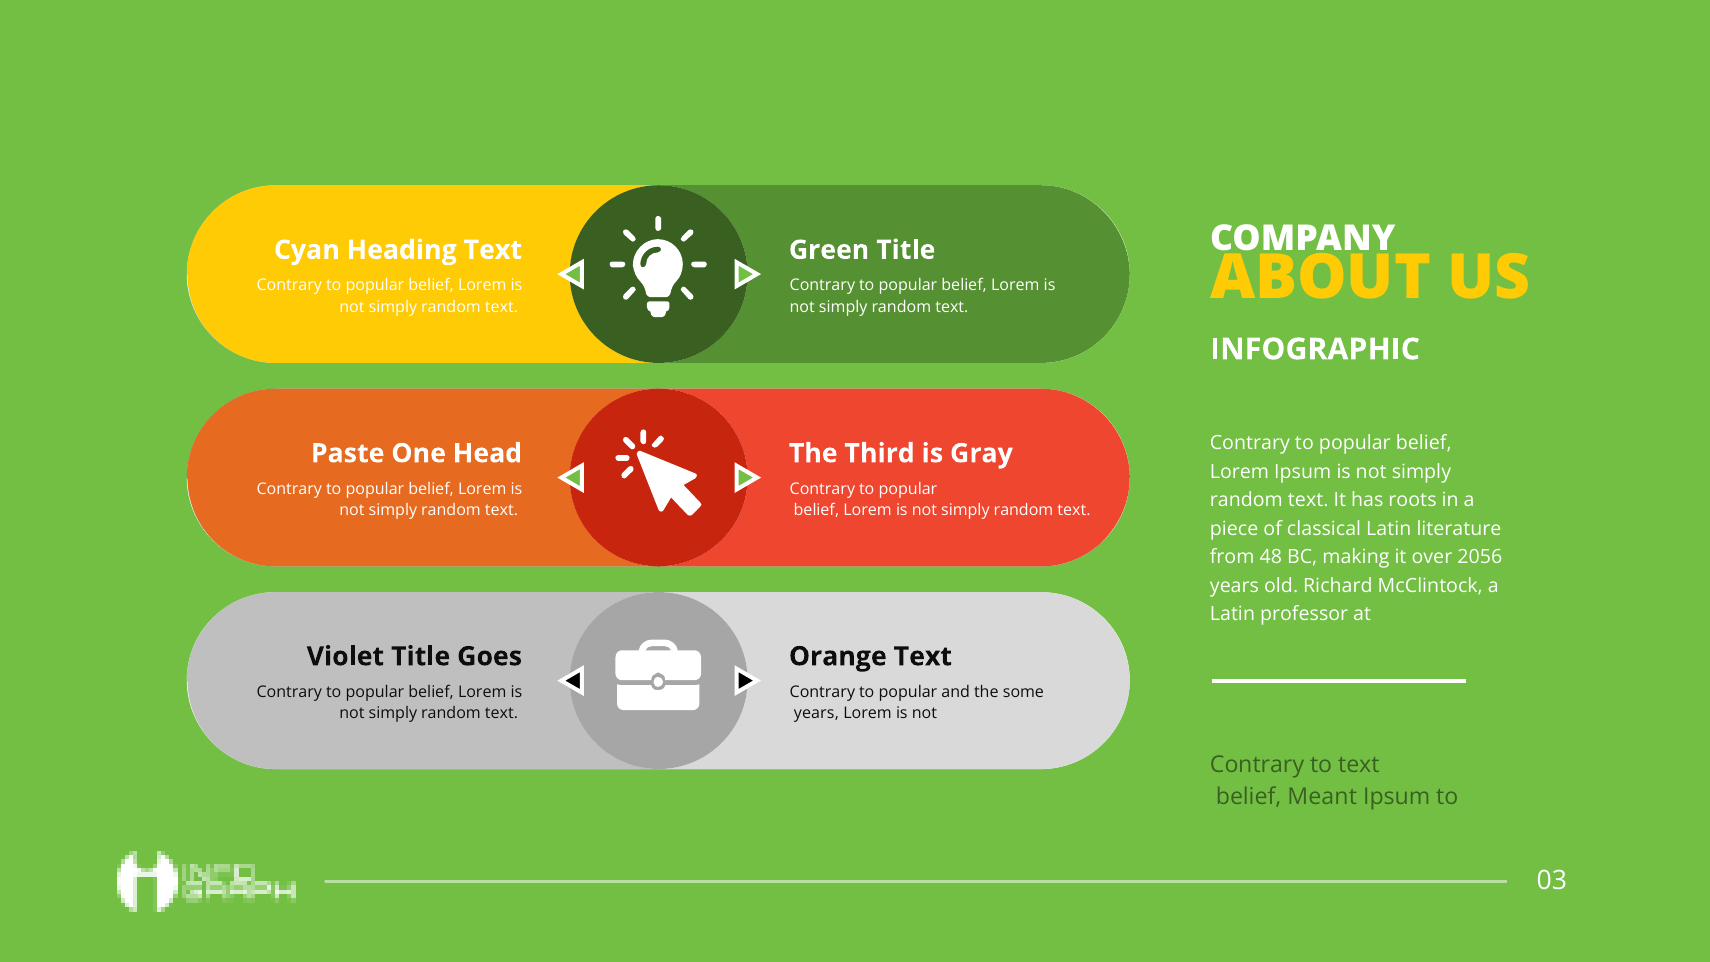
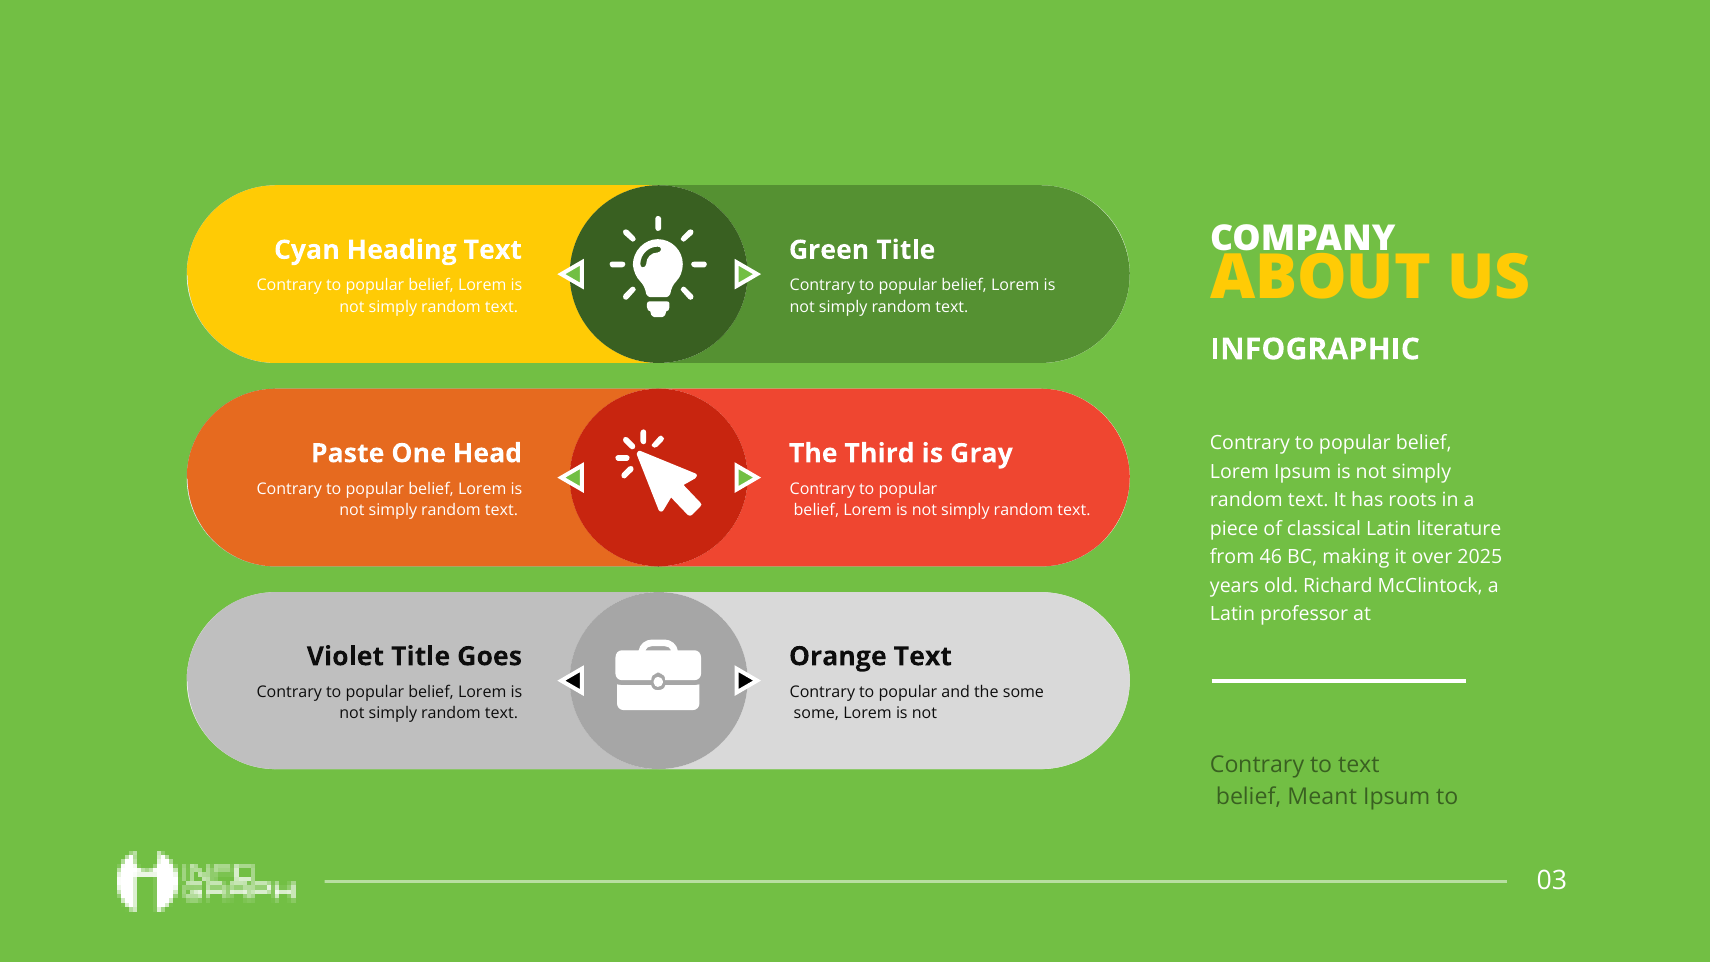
48: 48 -> 46
2056: 2056 -> 2025
years at (816, 713): years -> some
